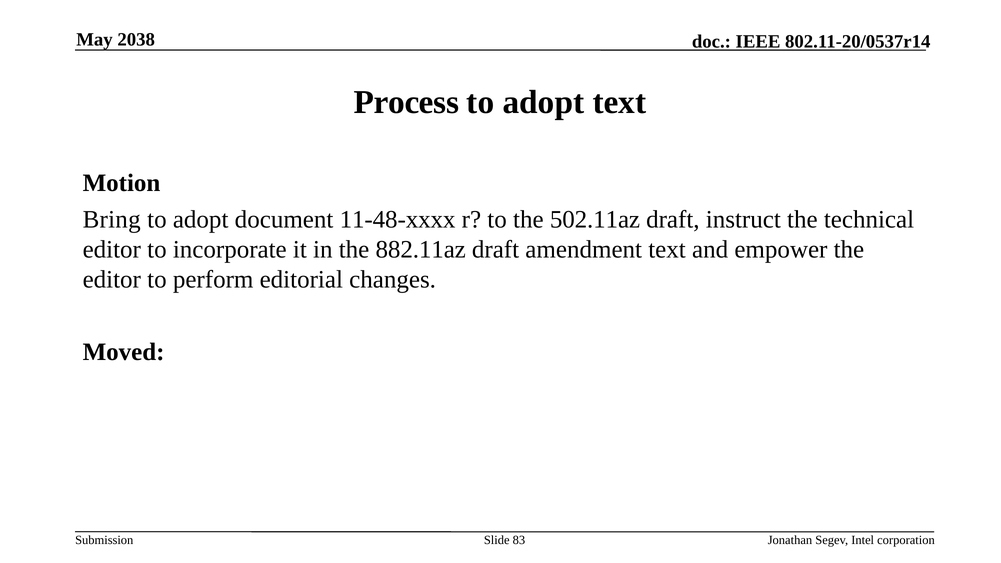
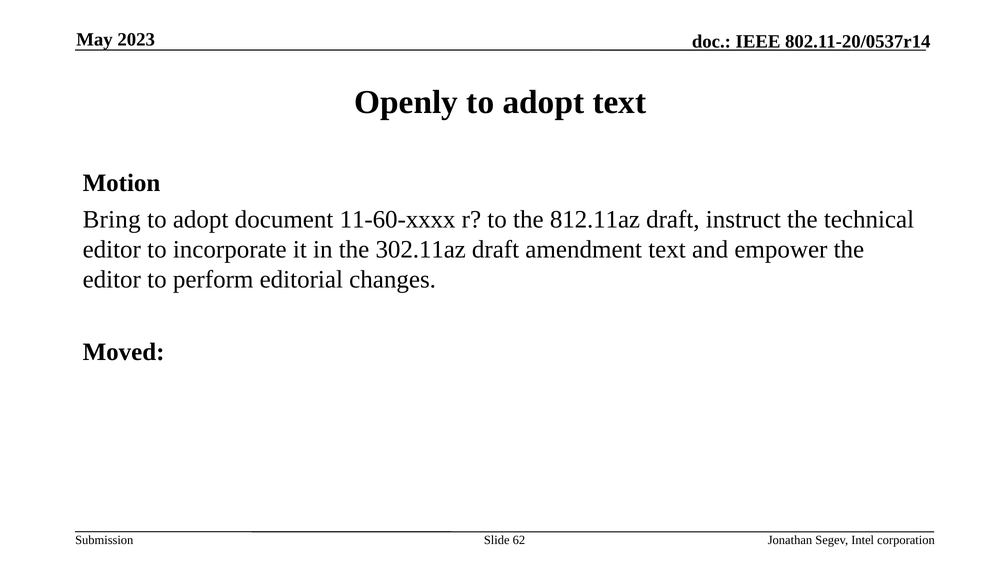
2038: 2038 -> 2023
Process: Process -> Openly
11-48-xxxx: 11-48-xxxx -> 11-60-xxxx
502.11az: 502.11az -> 812.11az
882.11az: 882.11az -> 302.11az
83: 83 -> 62
